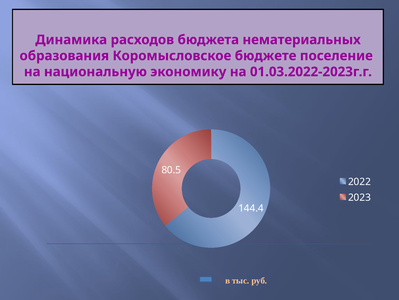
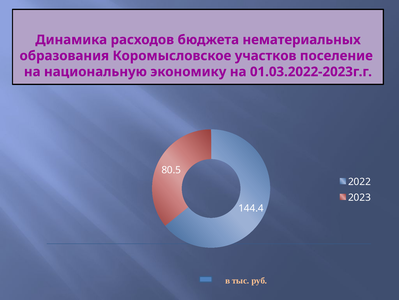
бюджете: бюджете -> участков
